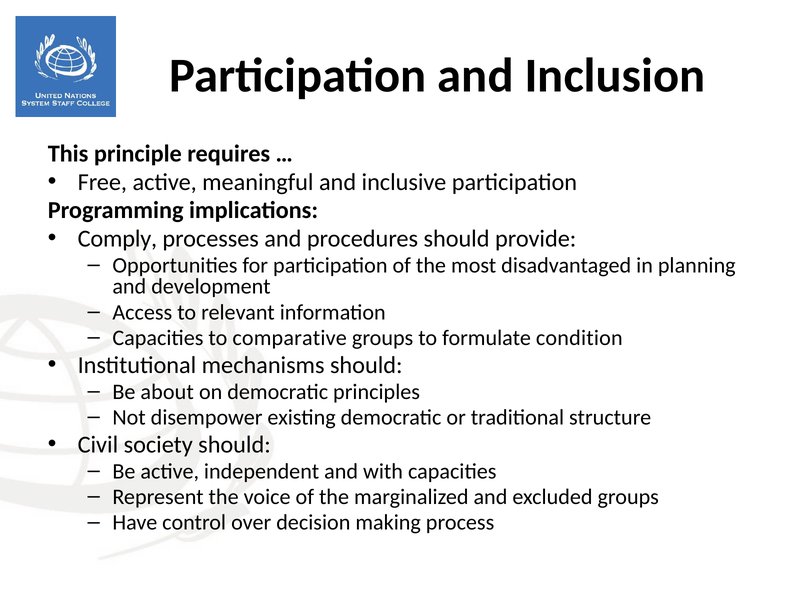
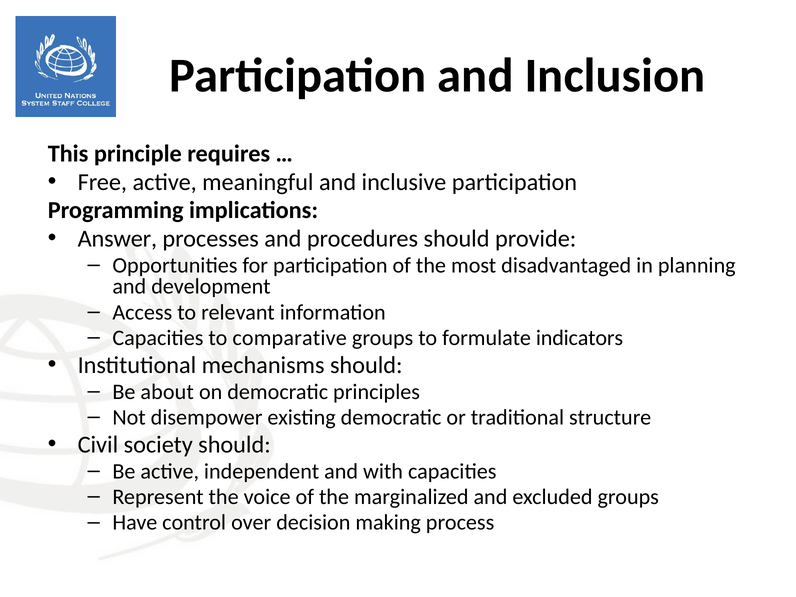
Comply: Comply -> Answer
condition: condition -> indicators
